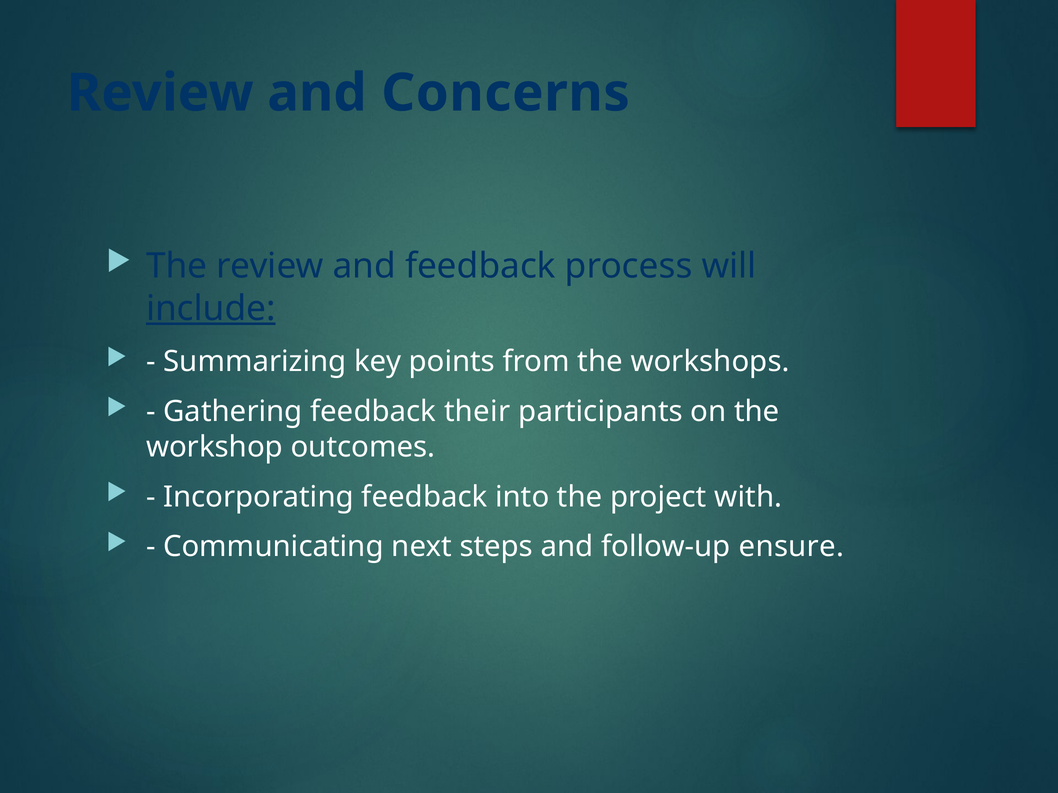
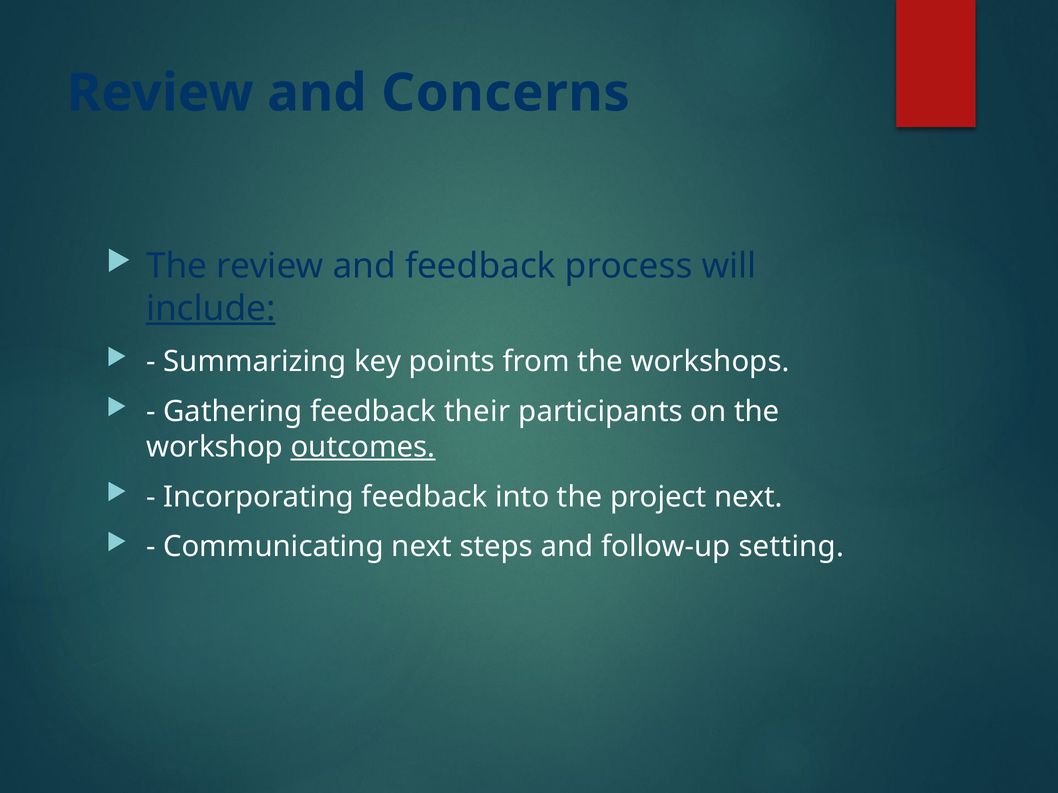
outcomes underline: none -> present
project with: with -> next
ensure: ensure -> setting
